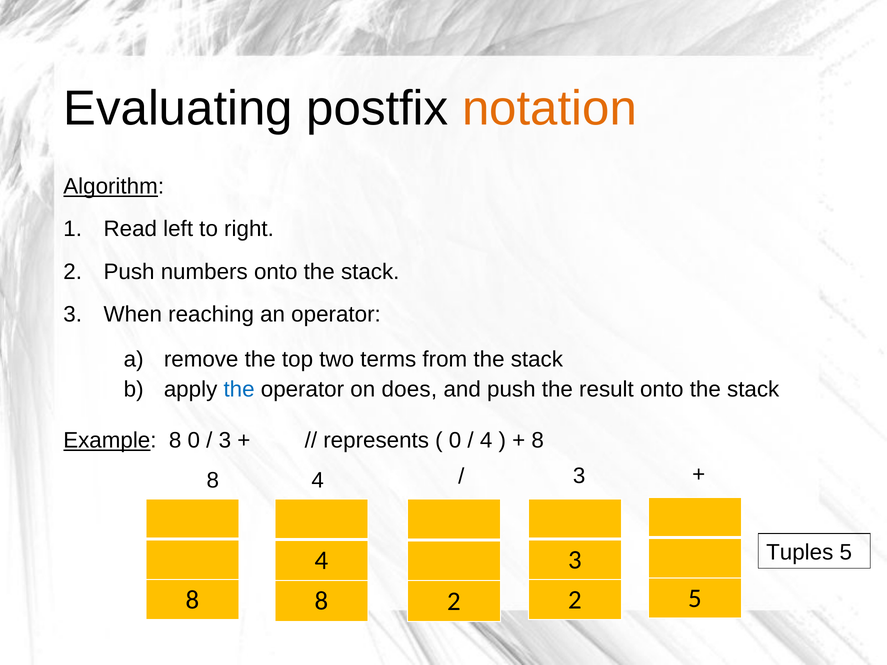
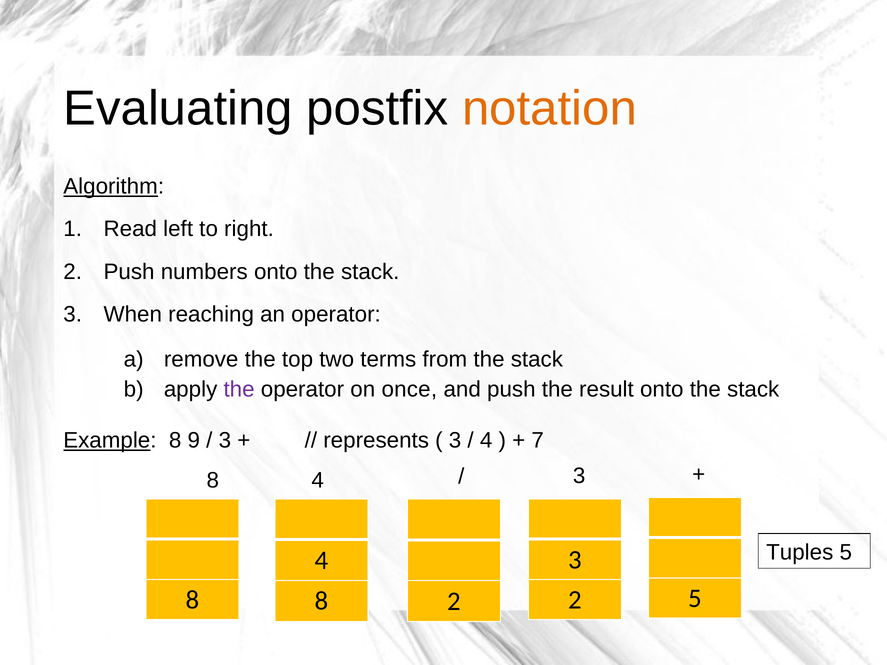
the at (239, 389) colour: blue -> purple
does: does -> once
8 0: 0 -> 9
0 at (455, 441): 0 -> 3
8 at (538, 441): 8 -> 7
